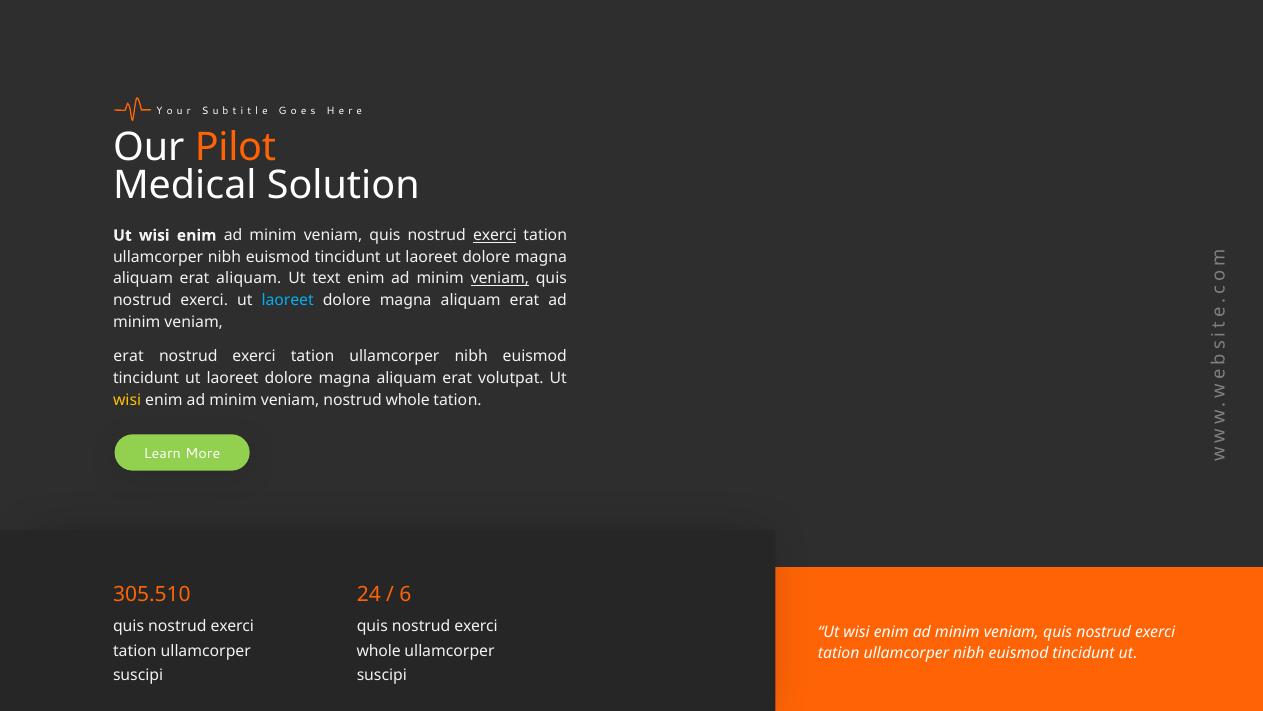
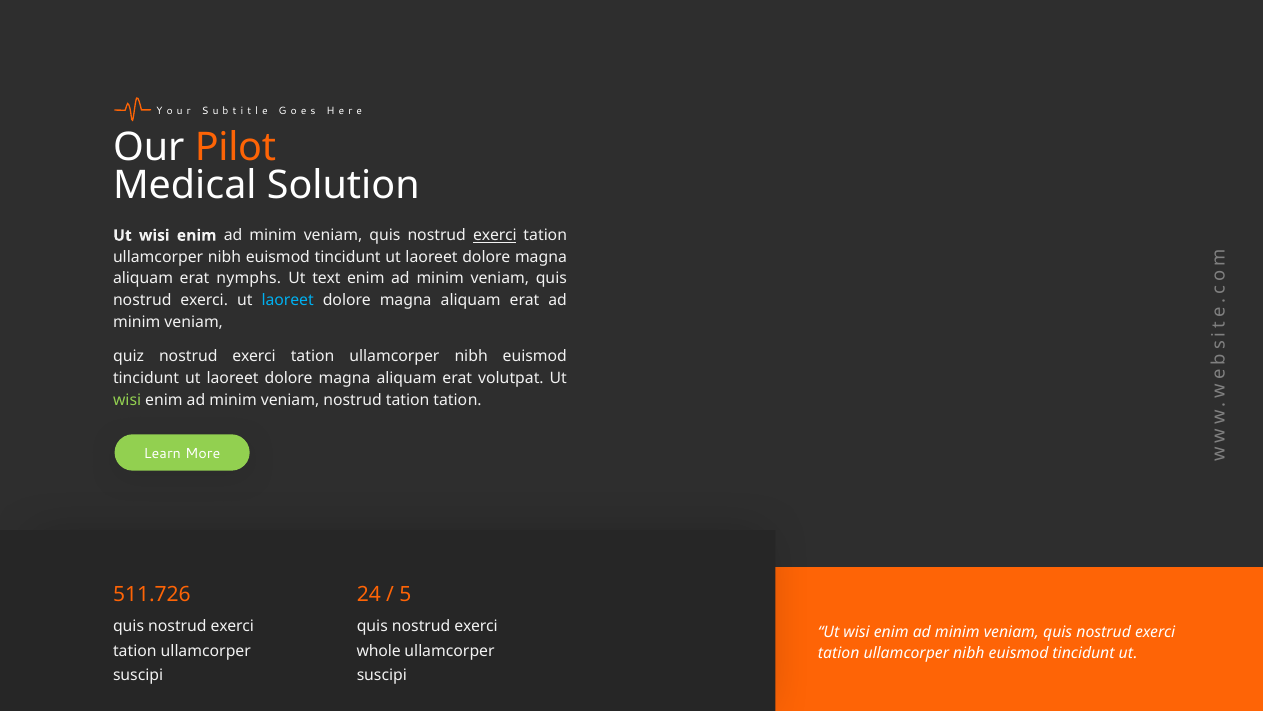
erat aliquam: aliquam -> nymphs
veniam at (500, 279) underline: present -> none
erat at (129, 356): erat -> quiz
wisi at (127, 400) colour: yellow -> light green
nostrud whole: whole -> tation
305.510: 305.510 -> 511.726
6: 6 -> 5
